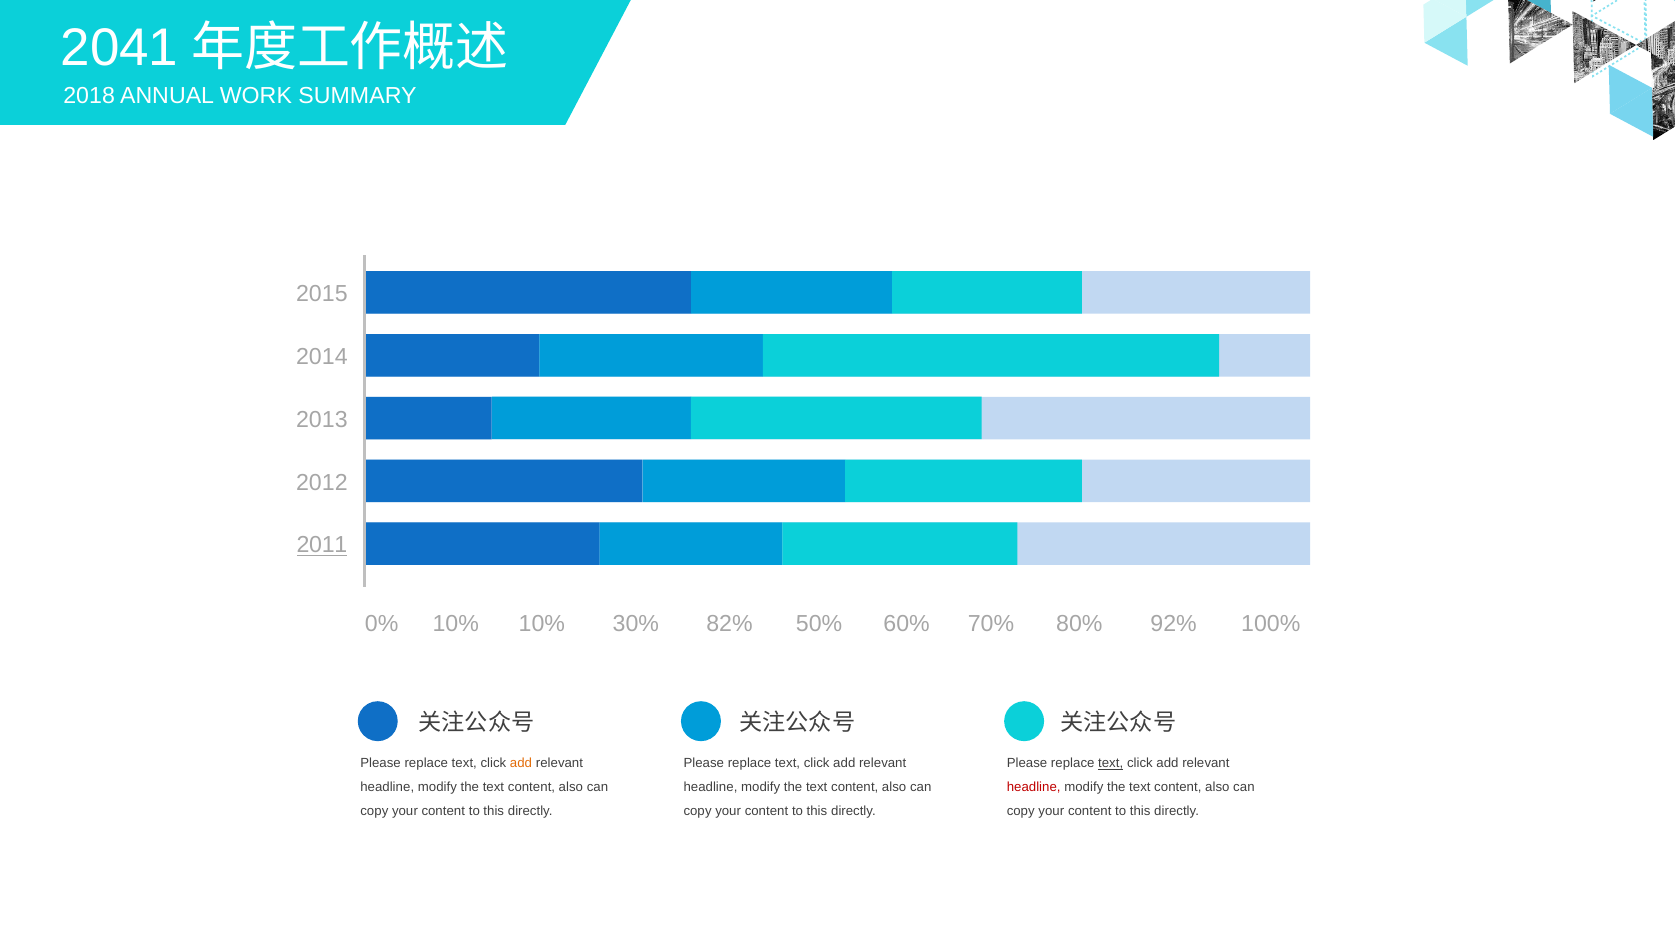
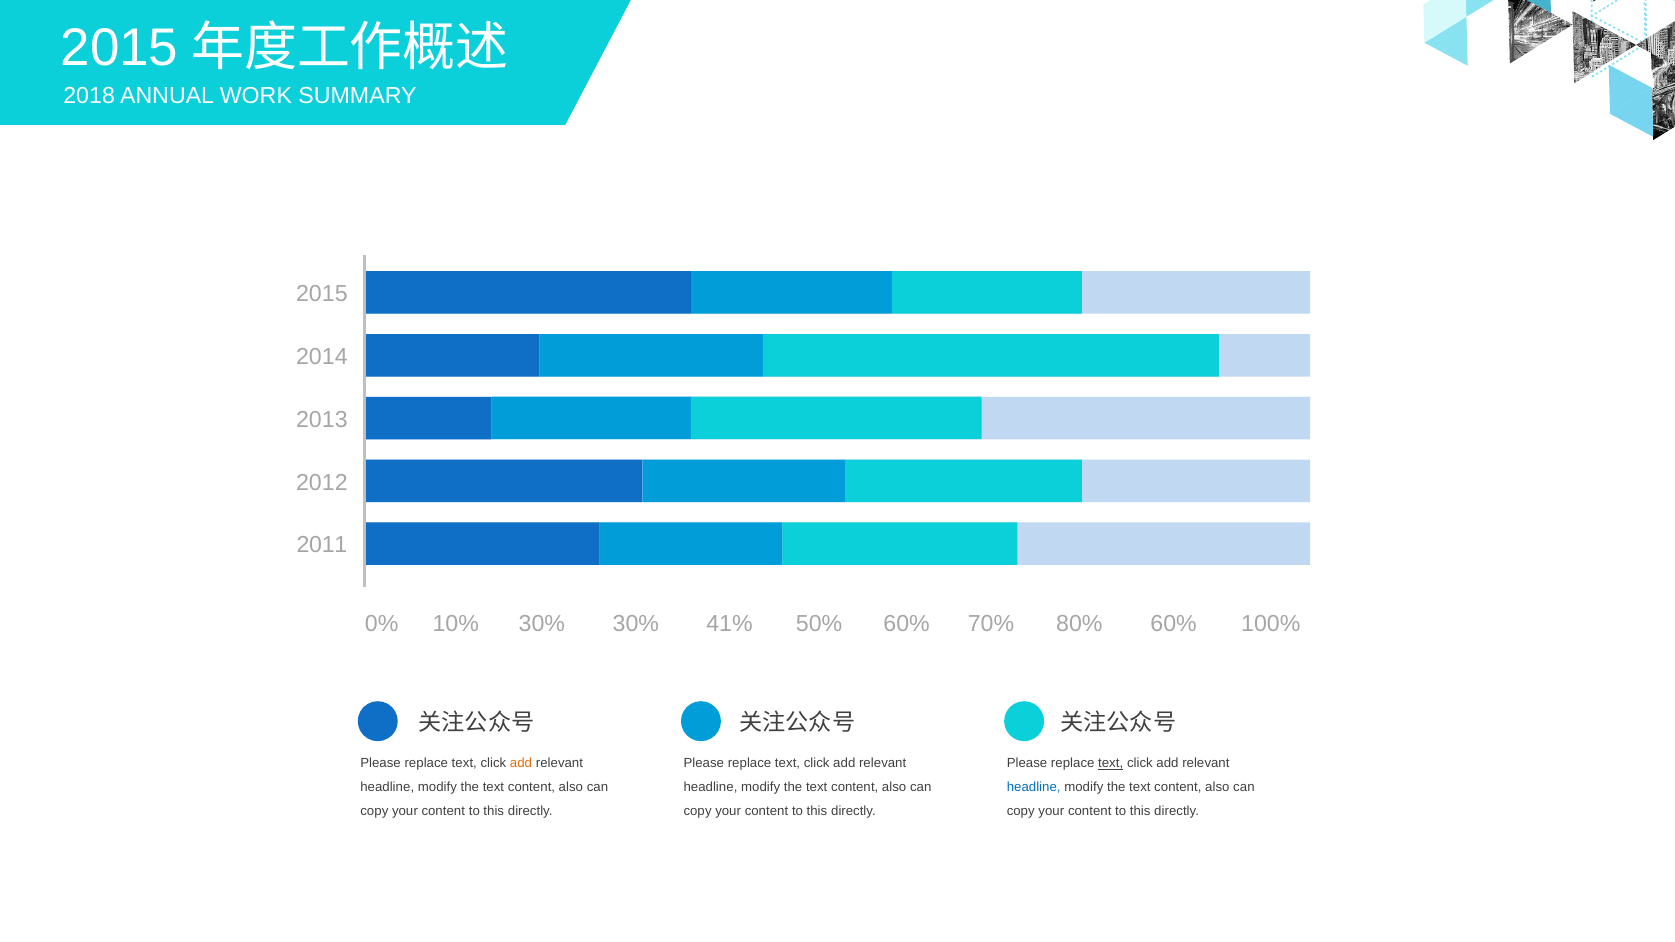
2041 at (120, 48): 2041 -> 2015
2011 underline: present -> none
10% at (542, 624): 10% -> 30%
82%: 82% -> 41%
80% 92%: 92% -> 60%
headline at (1034, 787) colour: red -> blue
